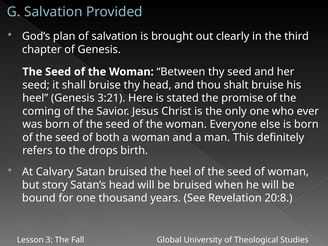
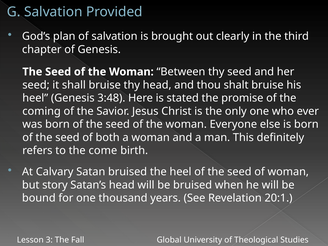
3:21: 3:21 -> 3:48
drops: drops -> come
20:8: 20:8 -> 20:1
